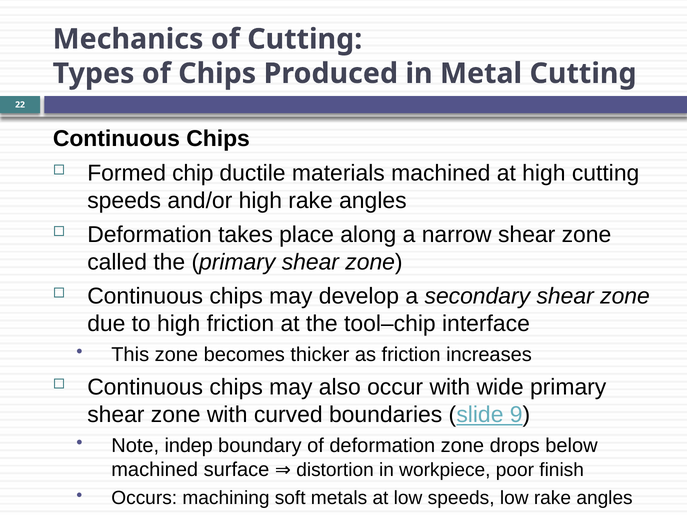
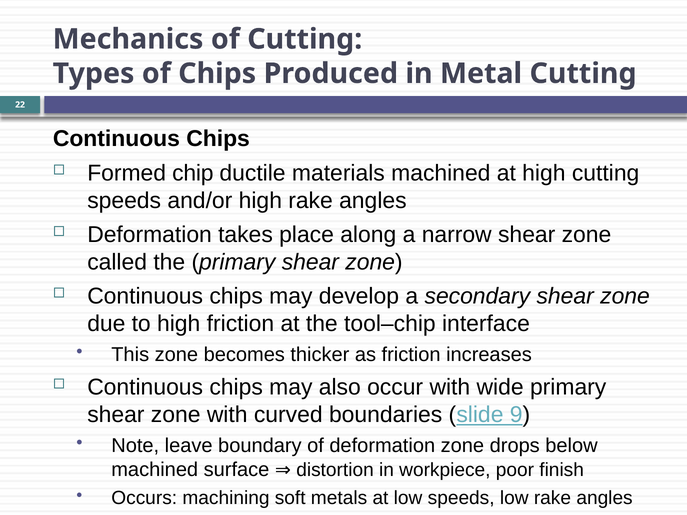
indep: indep -> leave
